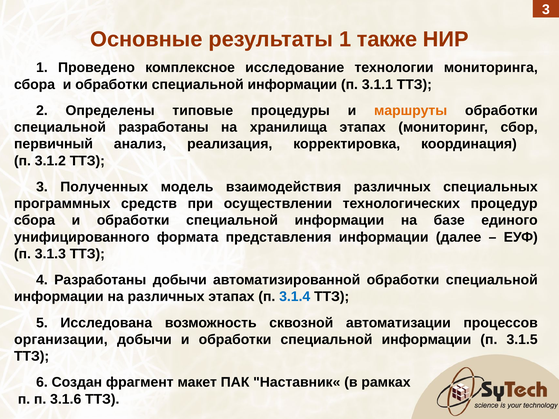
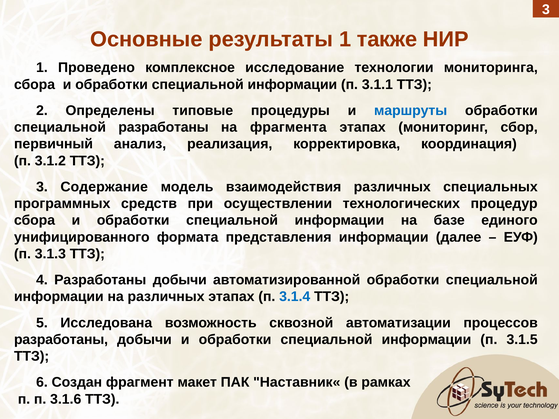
маршруты colour: orange -> blue
хранилища: хранилища -> фрагмента
Полученных: Полученных -> Содержание
организации at (61, 340): организации -> разработаны
